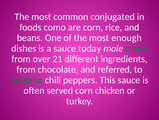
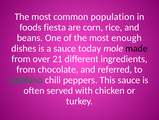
conjugated: conjugated -> population
como: como -> fiesta
made colour: green -> black
served corn: corn -> with
